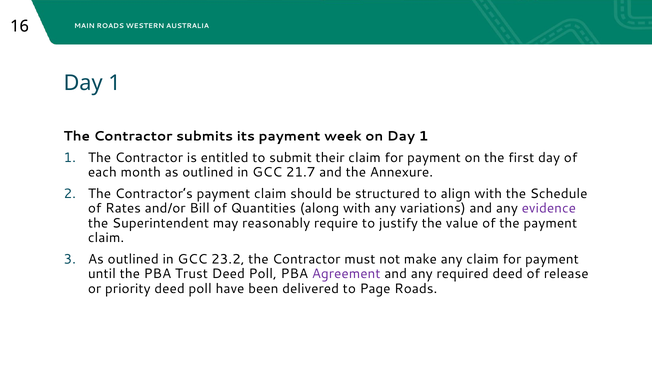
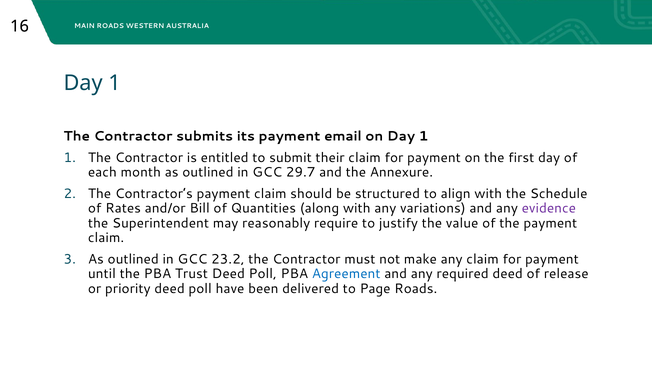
week: week -> email
21.7: 21.7 -> 29.7
Agreement colour: purple -> blue
